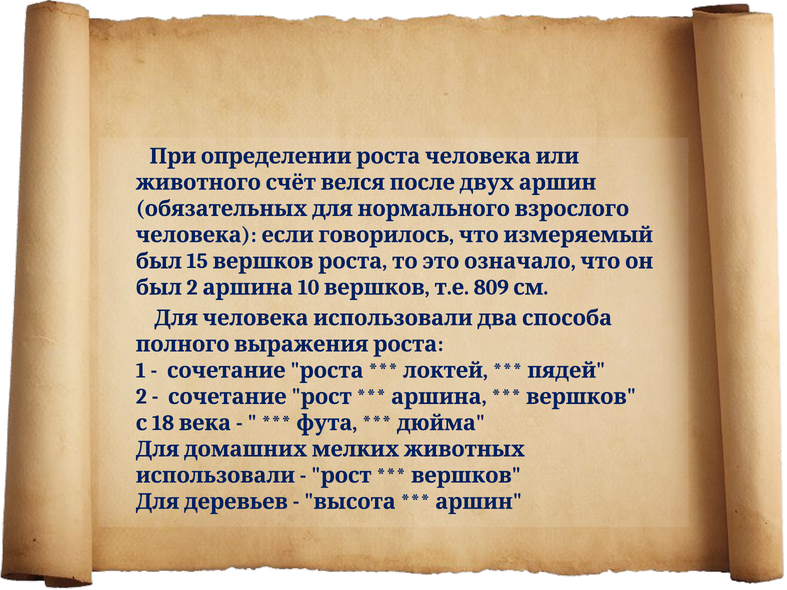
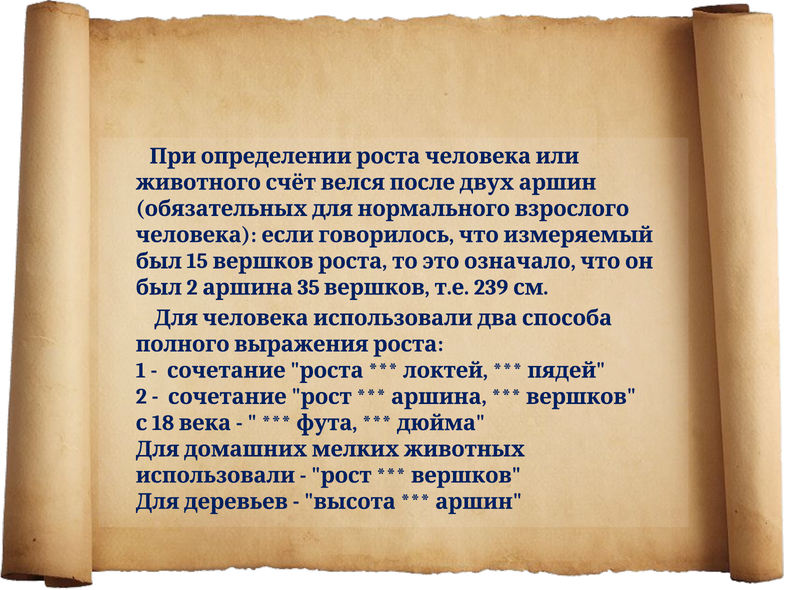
10: 10 -> 35
809: 809 -> 239
